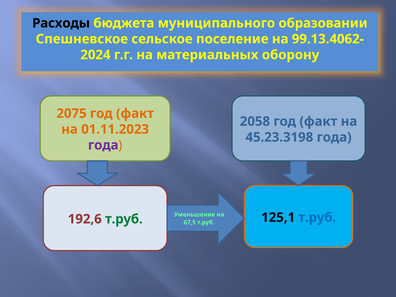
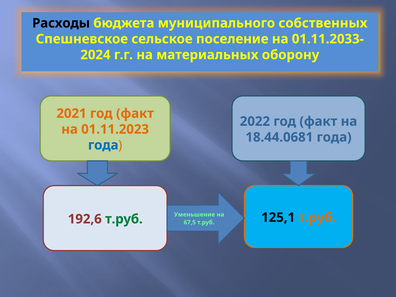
образовании: образовании -> собственных
99.13.4062-: 99.13.4062- -> 01.11.2033-
2075: 2075 -> 2021
2058: 2058 -> 2022
45.23.3198: 45.23.3198 -> 18.44.0681
года at (103, 145) colour: purple -> blue
т.руб at (317, 217) colour: blue -> orange
